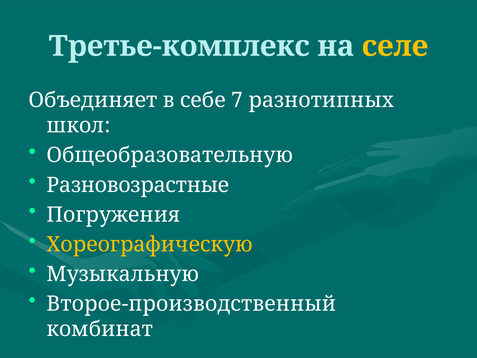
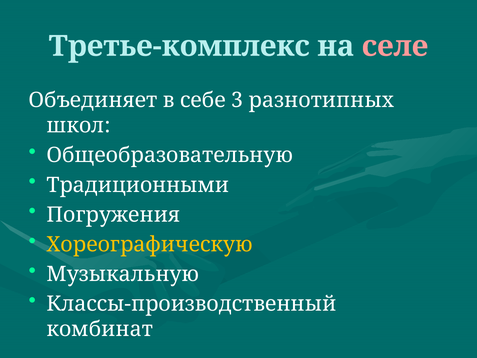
селе colour: yellow -> pink
7: 7 -> 3
Разновозрастные: Разновозрастные -> Традиционными
Второе-производственный: Второе-производственный -> Классы-производственный
